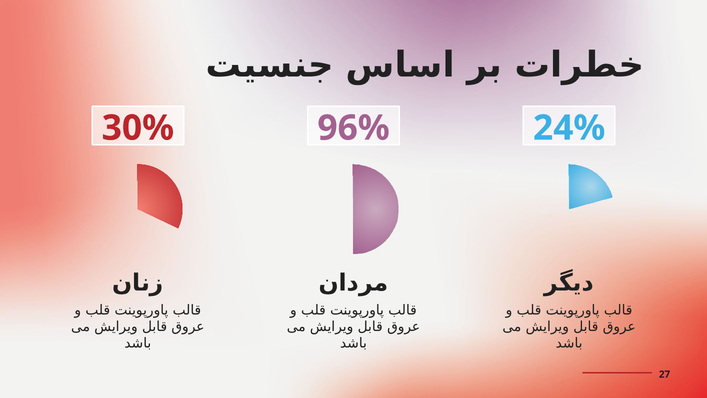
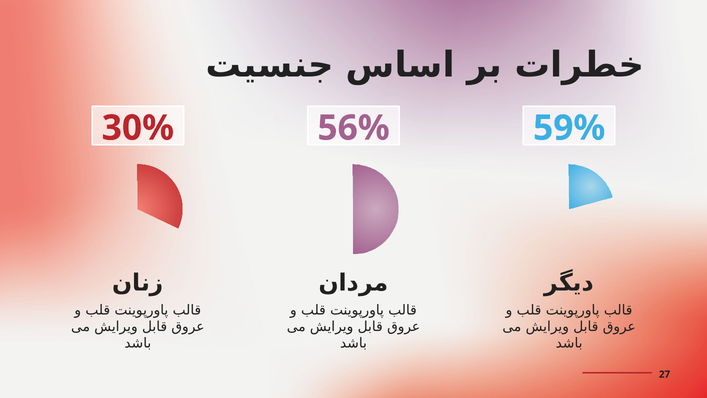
96%: 96% -> 56%
24%: 24% -> 59%
